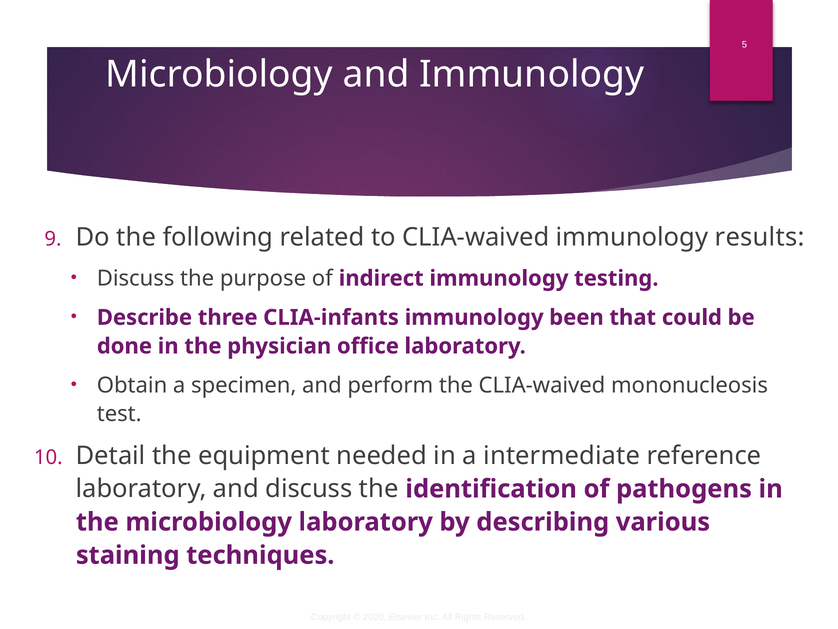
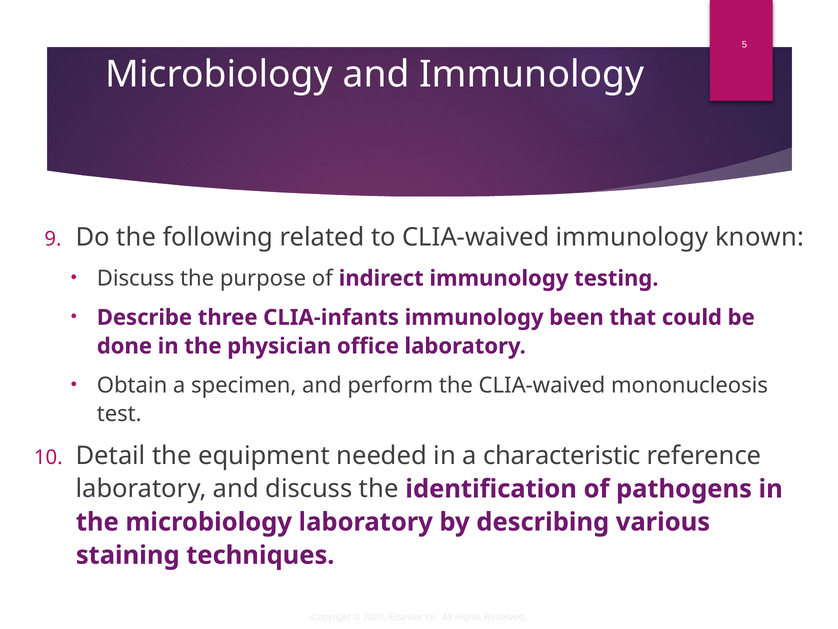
results: results -> known
intermediate: intermediate -> characteristic
